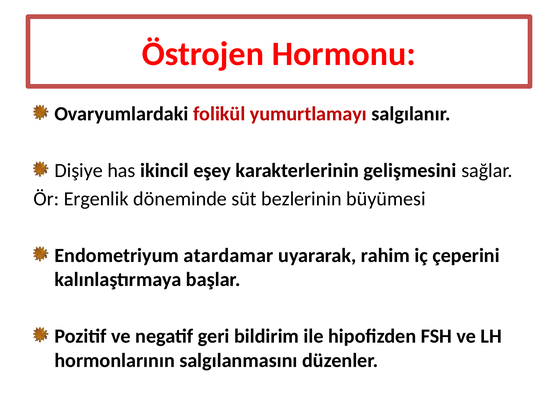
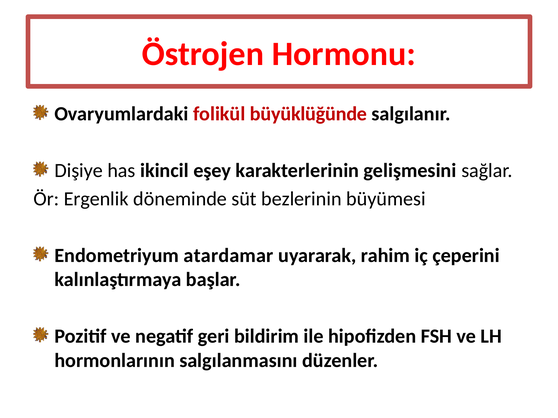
yumurtlamayı: yumurtlamayı -> büyüklüğünde
